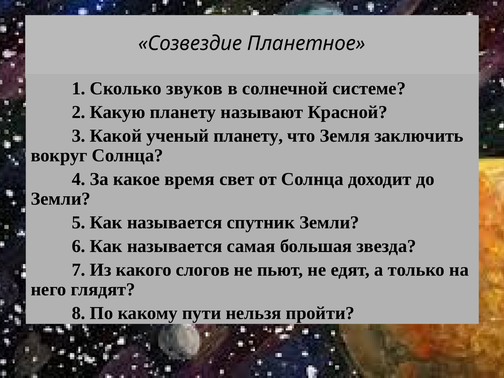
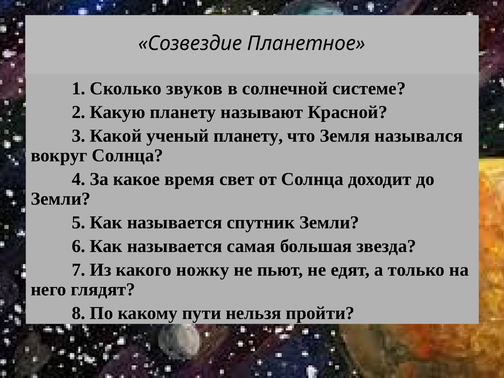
заключить: заключить -> назывался
слогов: слогов -> ножку
